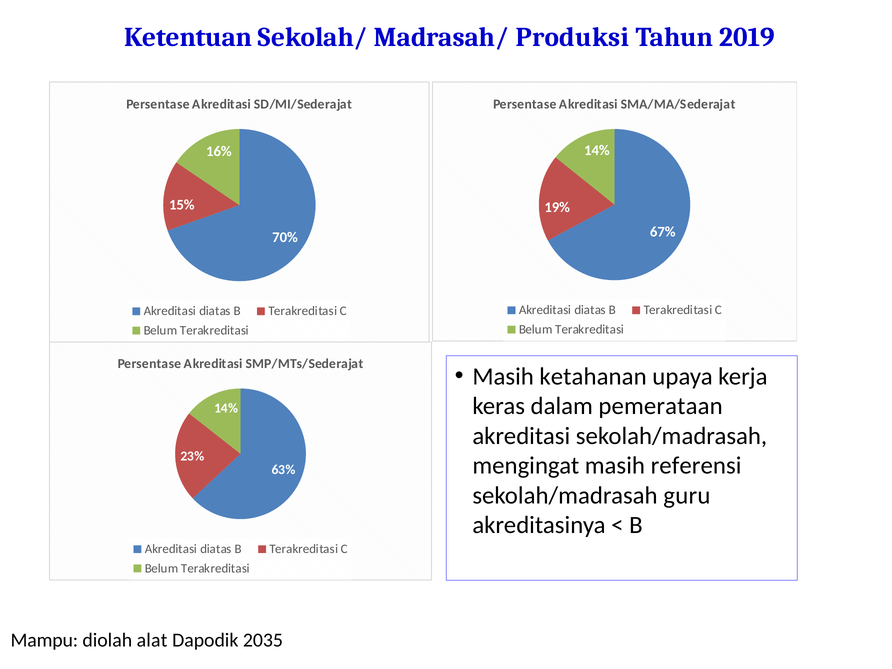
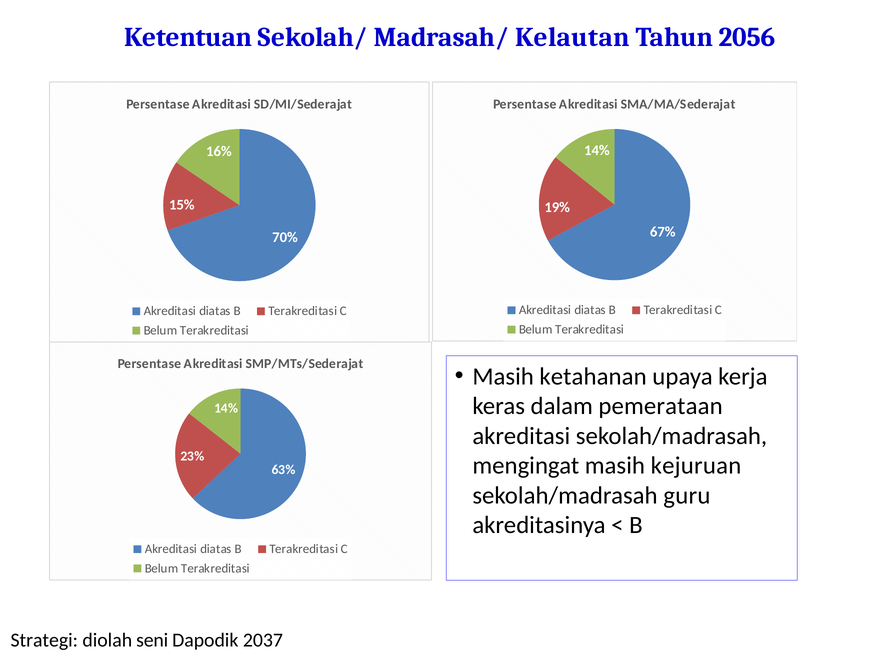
Produksi: Produksi -> Kelautan
2019: 2019 -> 2056
referensi: referensi -> kejuruan
Mampu: Mampu -> Strategi
alat: alat -> seni
2035: 2035 -> 2037
